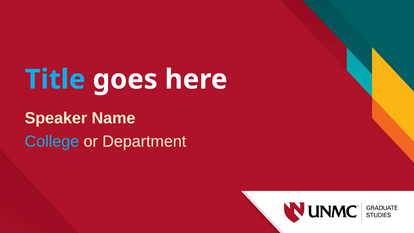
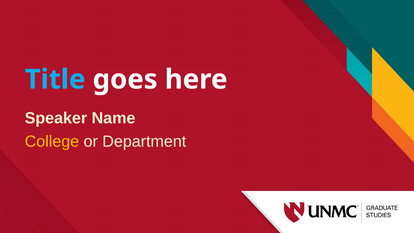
College colour: light blue -> yellow
